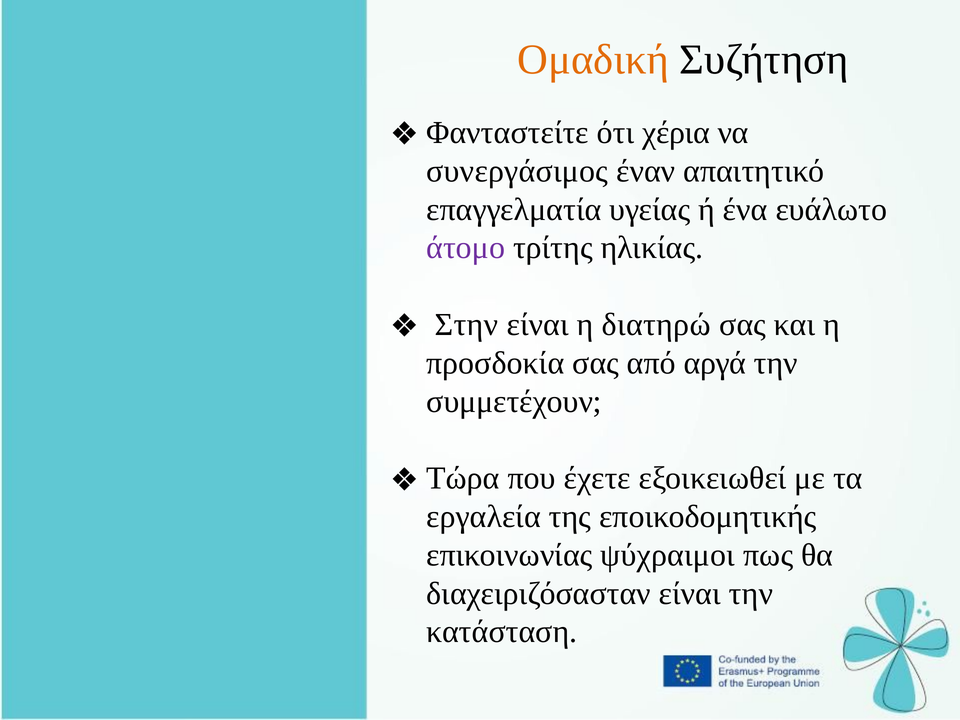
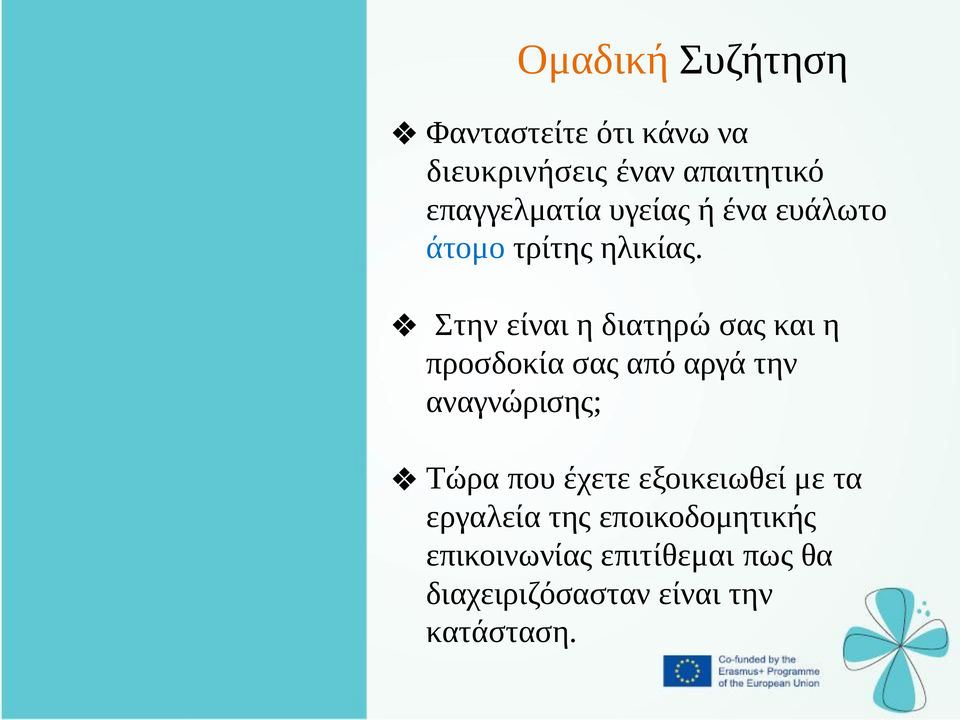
χέρια: χέρια -> κάνω
συνεργάσιμος: συνεργάσιμος -> διευκρινήσεις
άτομο colour: purple -> blue
συμμετέχουν: συμμετέχουν -> αναγνώρισης
ψύχραιμοι: ψύχραιμοι -> επιτίθεμαι
